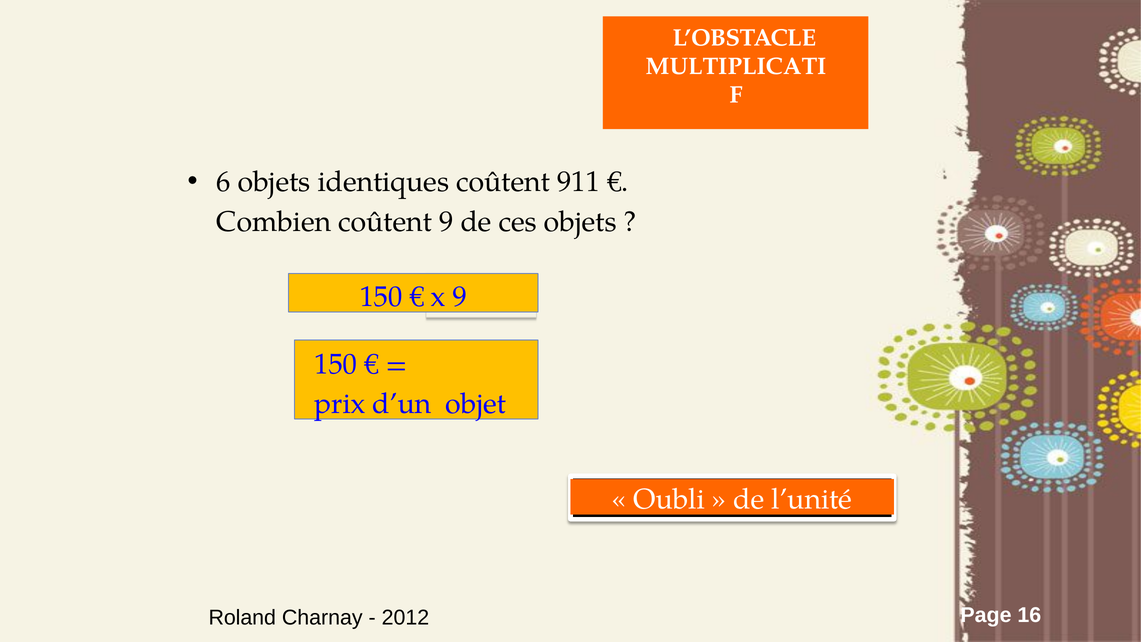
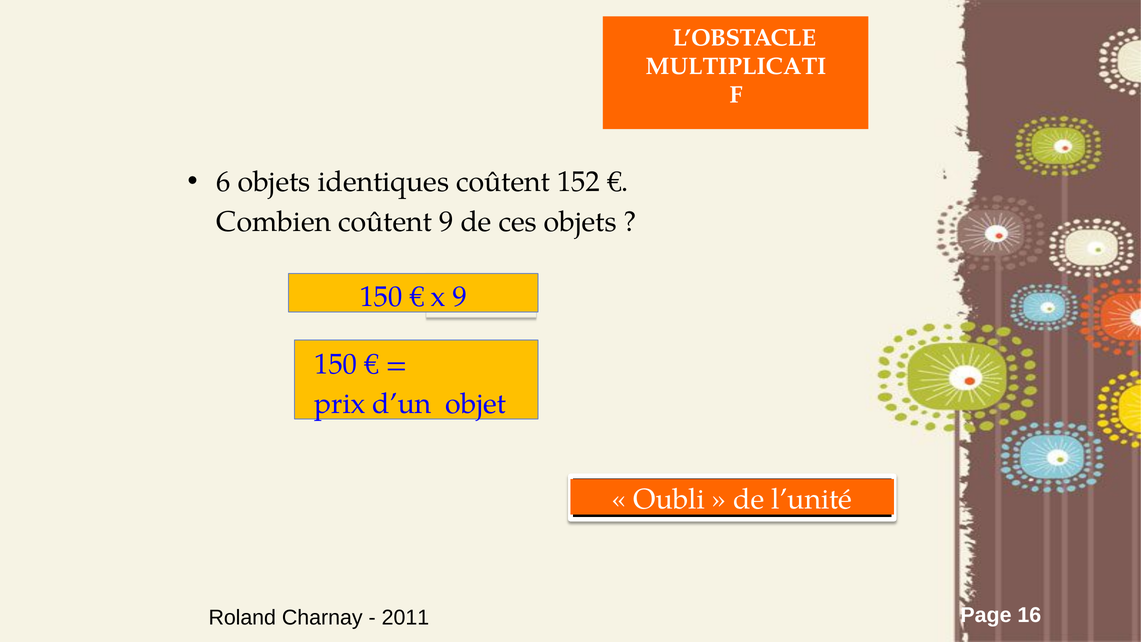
911: 911 -> 152
2012: 2012 -> 2011
